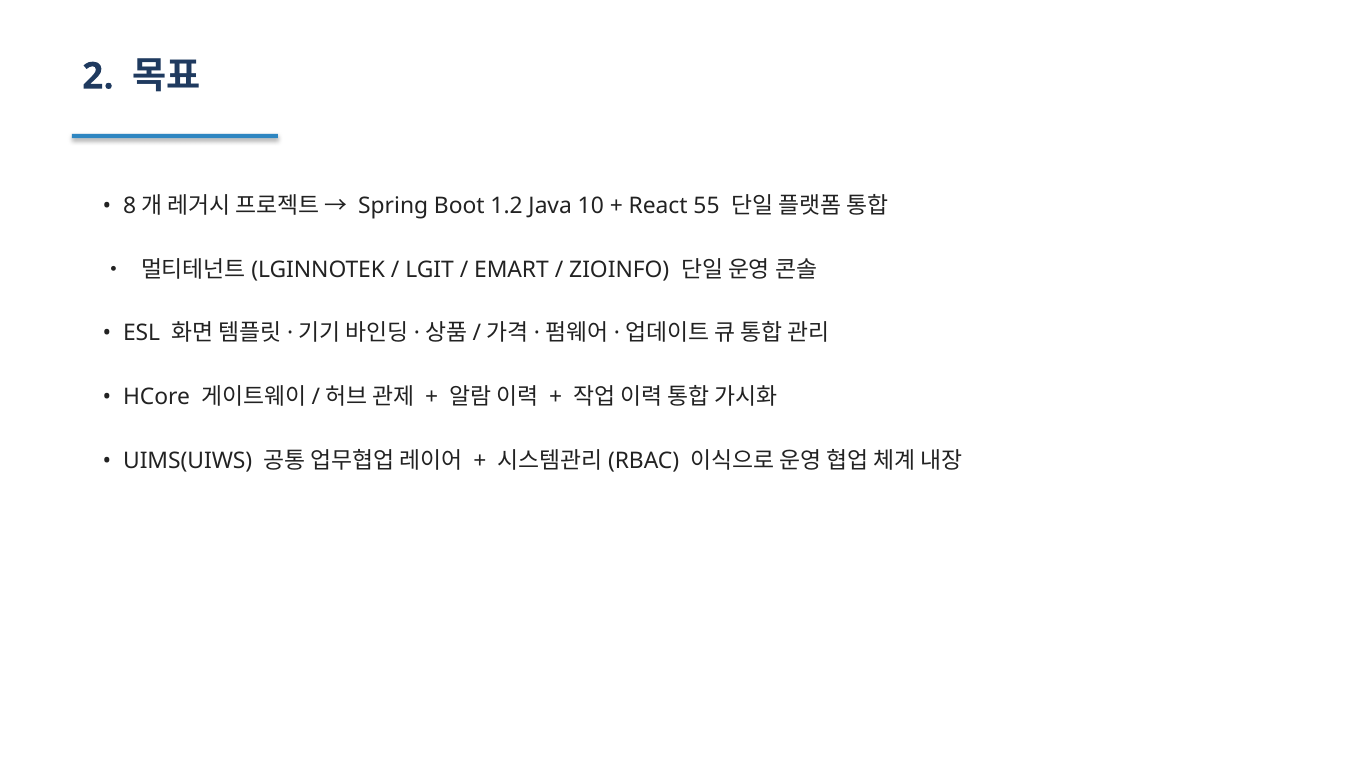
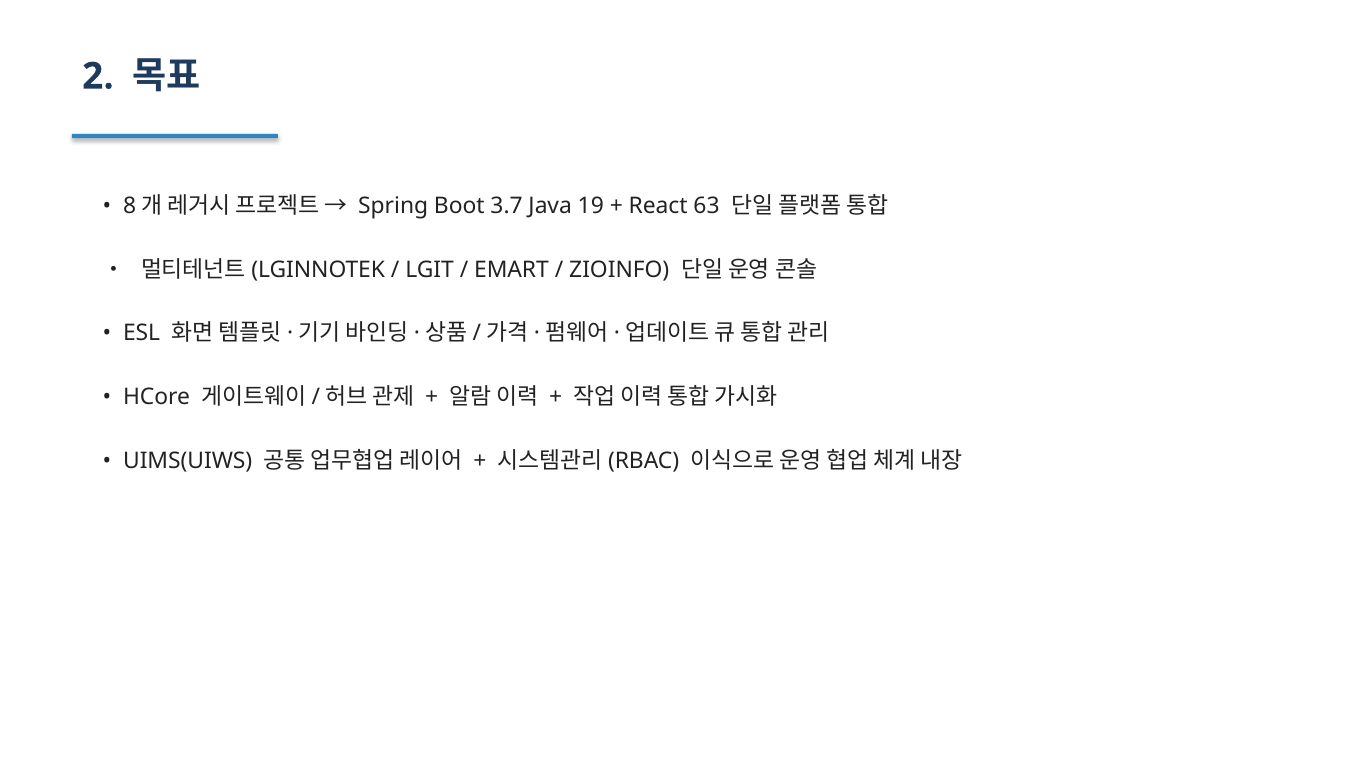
1.2: 1.2 -> 3.7
10: 10 -> 19
55: 55 -> 63
